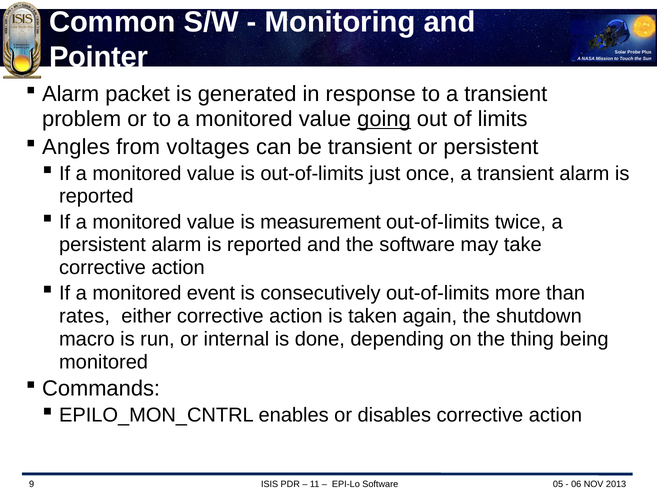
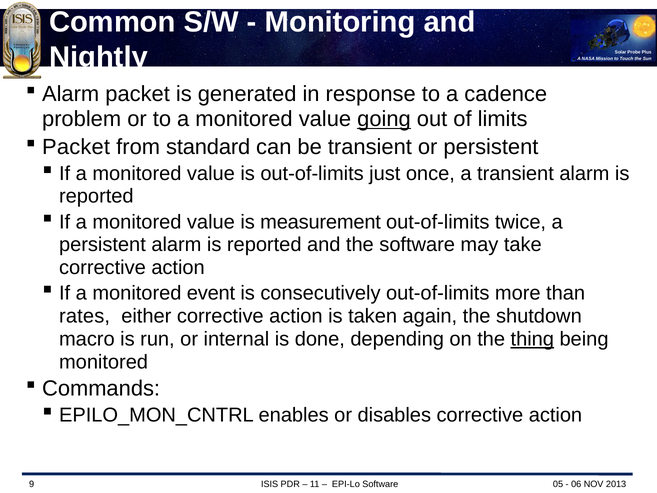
Pointer: Pointer -> Nightly
to a transient: transient -> cadence
Angles at (76, 147): Angles -> Packet
voltages: voltages -> standard
thing underline: none -> present
